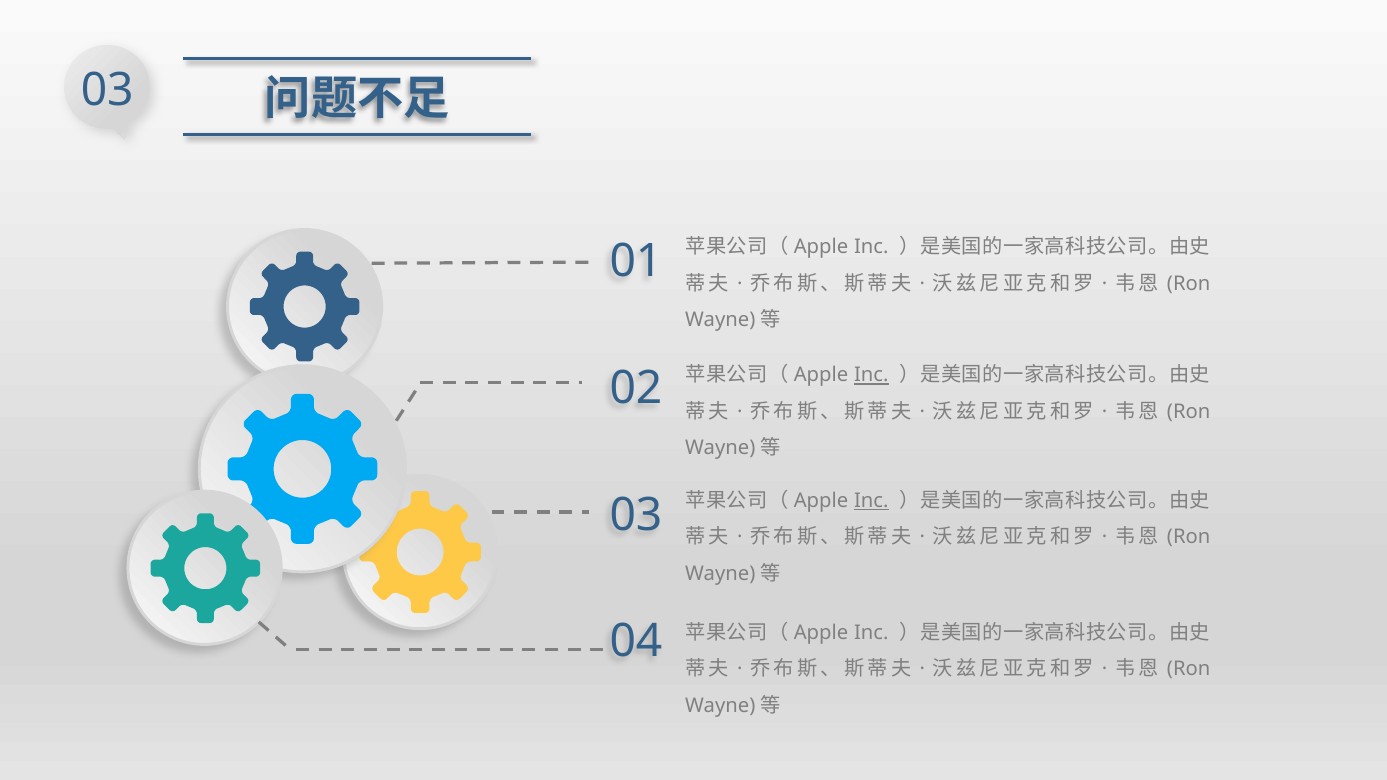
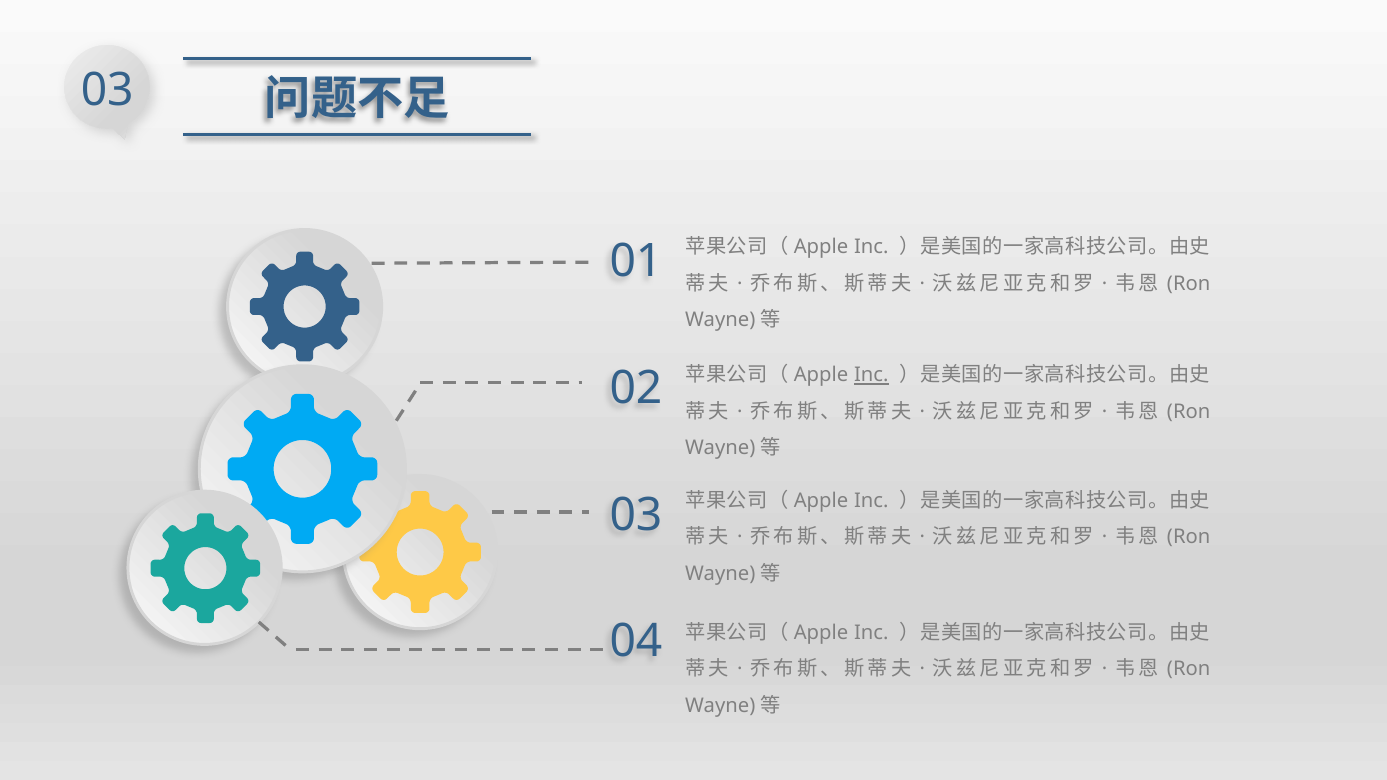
Inc at (871, 501) underline: present -> none
